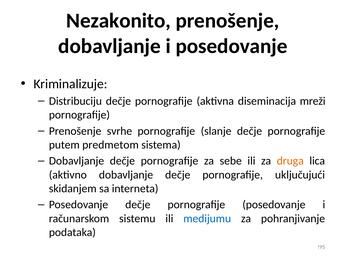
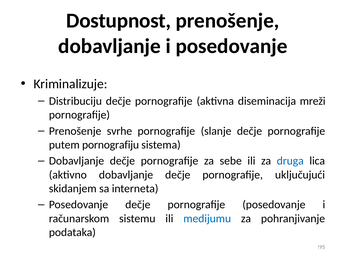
Nezakonito: Nezakonito -> Dostupnost
predmetom: predmetom -> pornografiju
druga colour: orange -> blue
